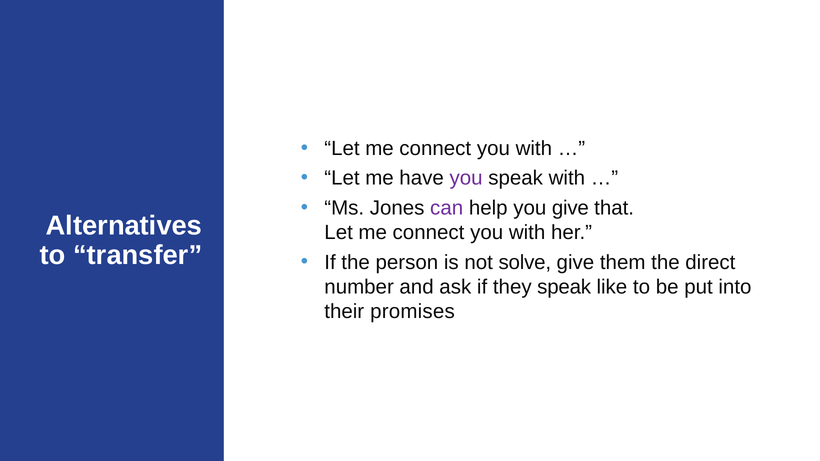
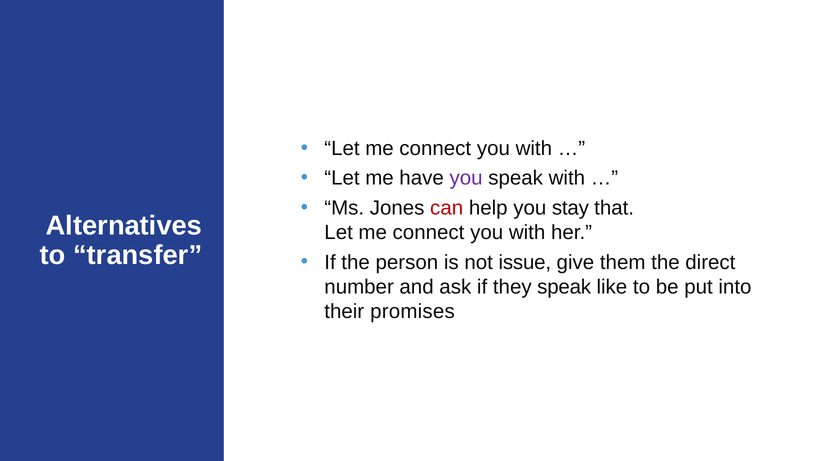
can colour: purple -> red
you give: give -> stay
solve: solve -> issue
